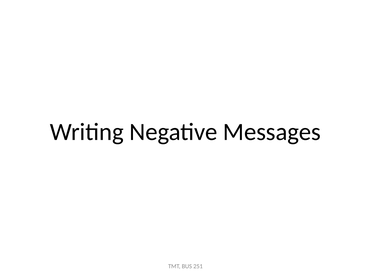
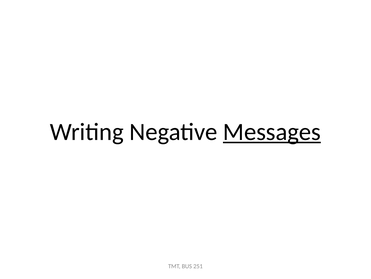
Messages underline: none -> present
